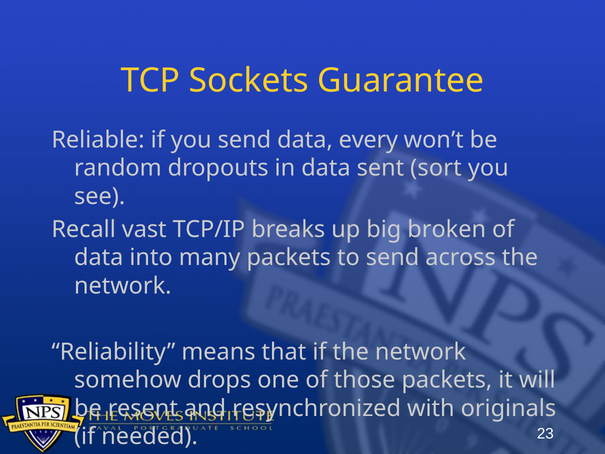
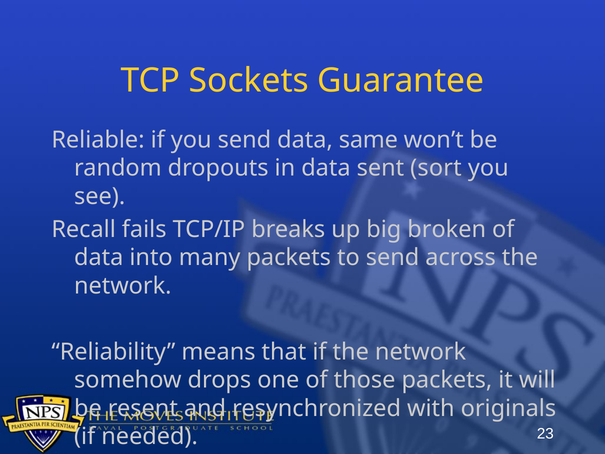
every: every -> same
Recall vast: vast -> fails
